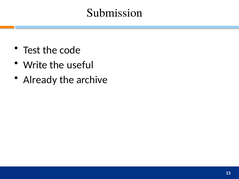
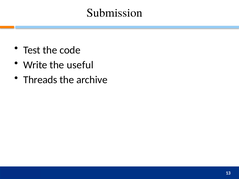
Already: Already -> Threads
